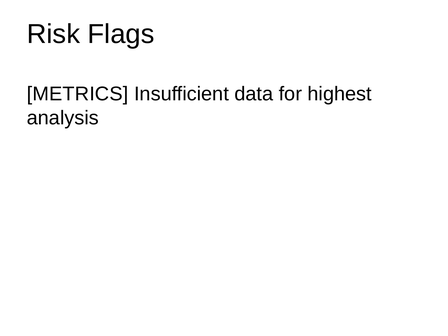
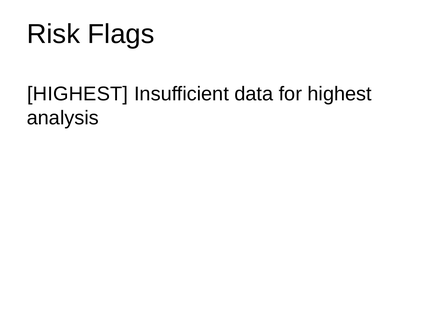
METRICS at (78, 94): METRICS -> HIGHEST
